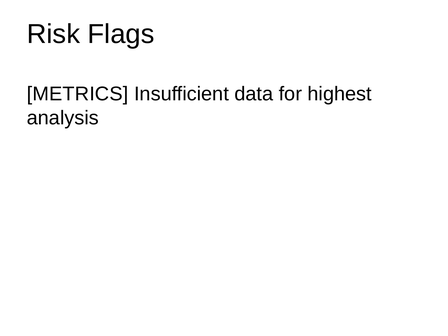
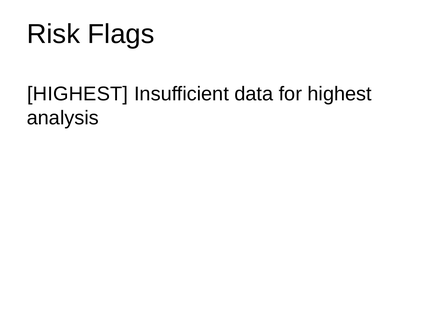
METRICS at (78, 94): METRICS -> HIGHEST
